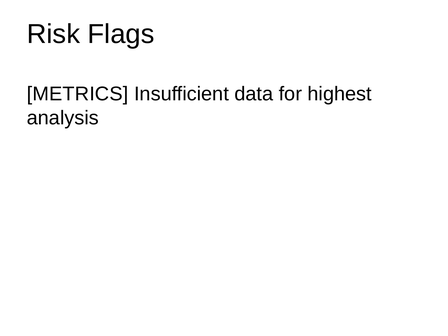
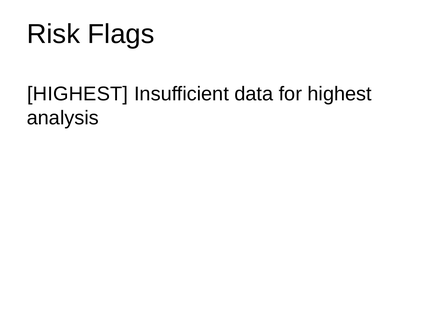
METRICS at (78, 94): METRICS -> HIGHEST
